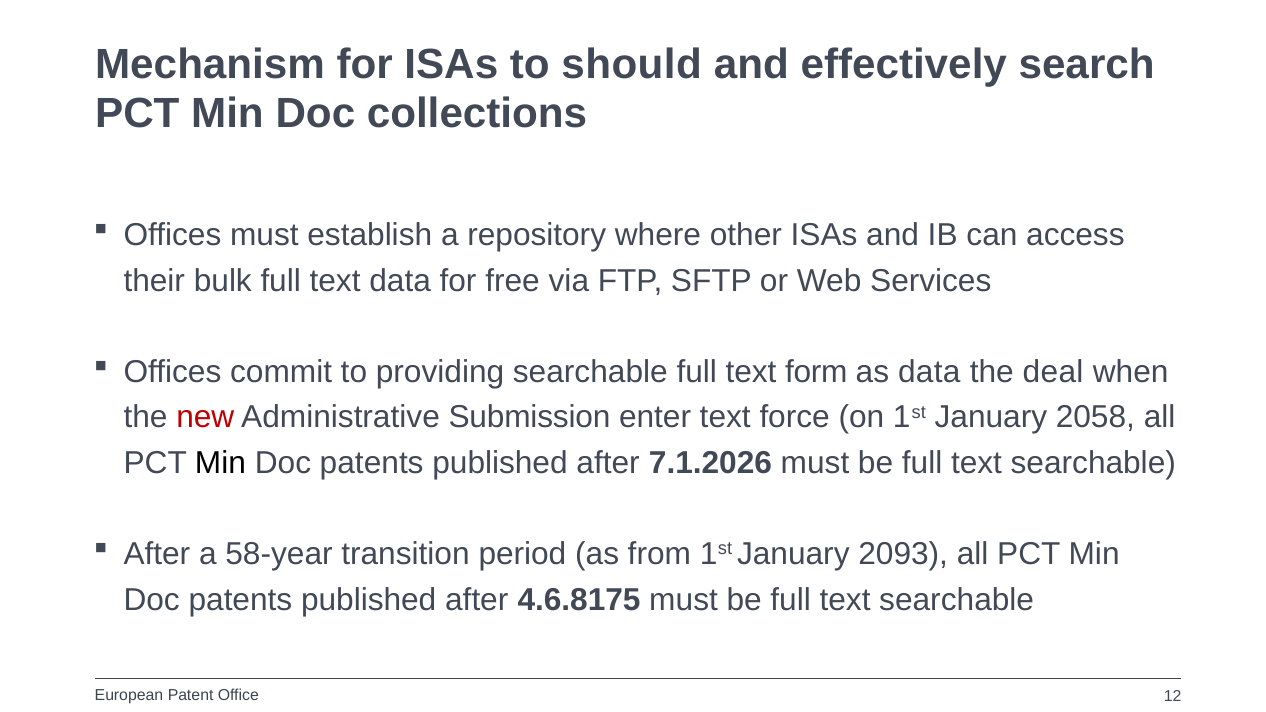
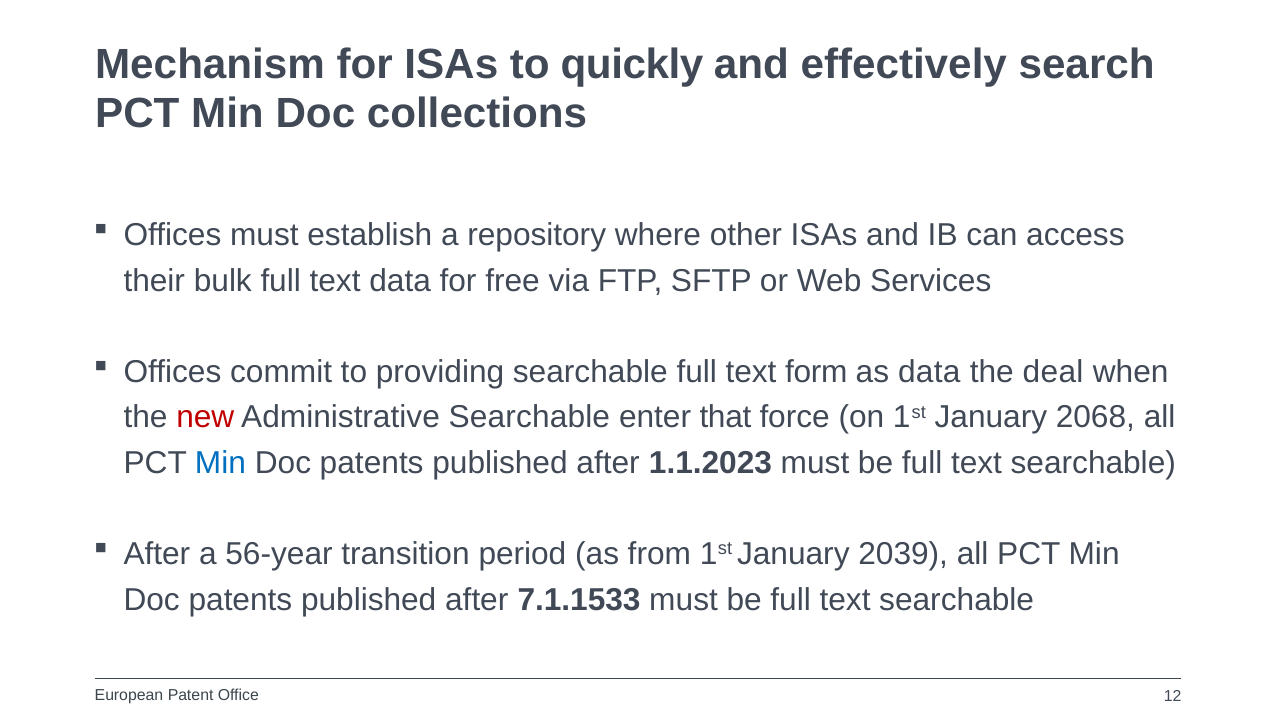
should: should -> quickly
Administrative Submission: Submission -> Searchable
enter text: text -> that
2058: 2058 -> 2068
Min at (220, 463) colour: black -> blue
7.1.2026: 7.1.2026 -> 1.1.2023
58-year: 58-year -> 56-year
2093: 2093 -> 2039
4.6.8175: 4.6.8175 -> 7.1.1533
